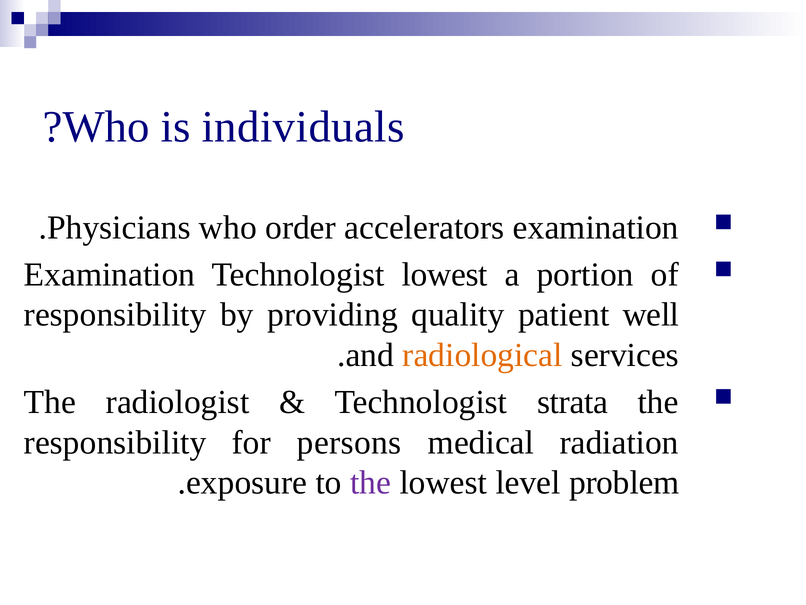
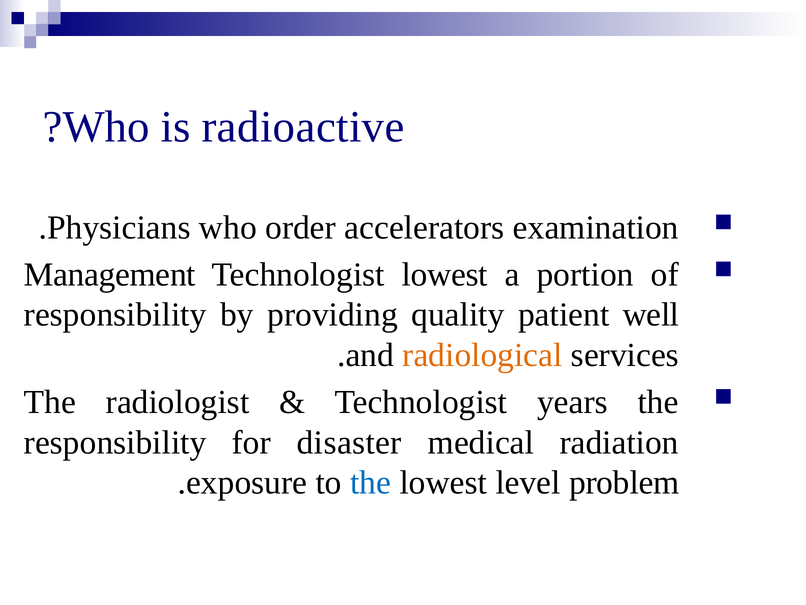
individuals: individuals -> radioactive
Examination at (110, 274): Examination -> Management
strata: strata -> years
persons: persons -> disaster
the at (371, 482) colour: purple -> blue
